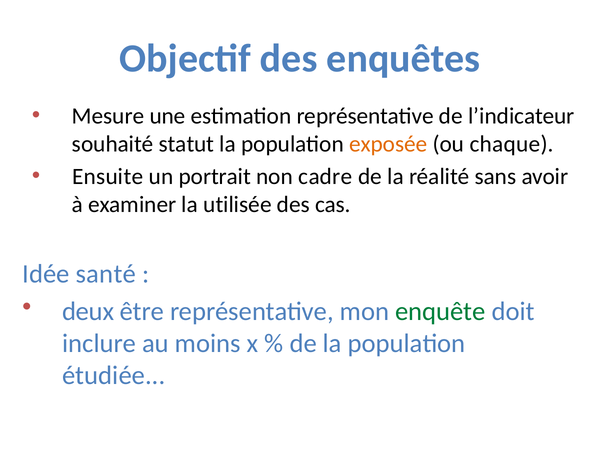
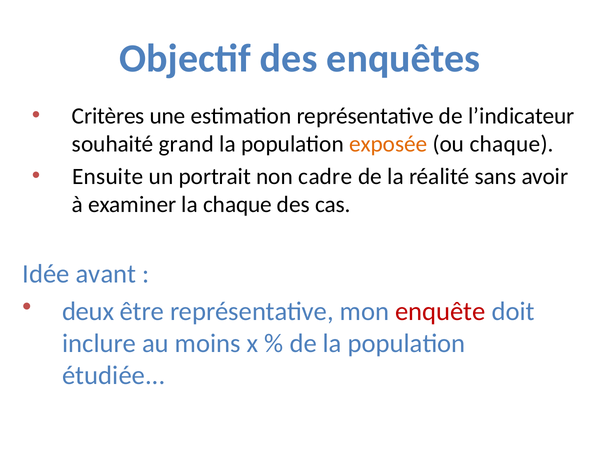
Mesure: Mesure -> Critères
statut: statut -> grand
la utilisée: utilisée -> chaque
santé: santé -> avant
enquête colour: green -> red
